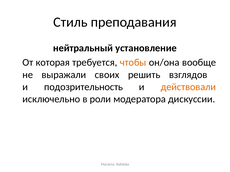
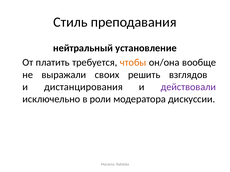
которая: которая -> платить
подозрительность: подозрительность -> дистанцирования
действовали colour: orange -> purple
